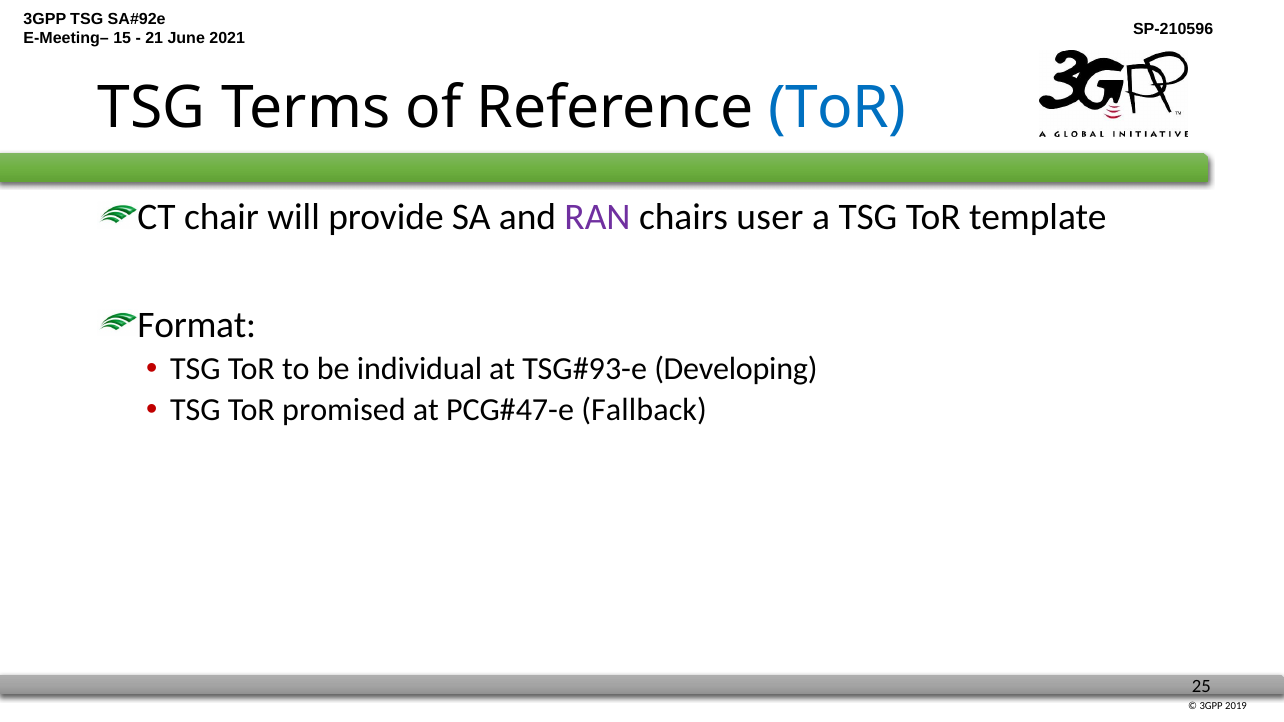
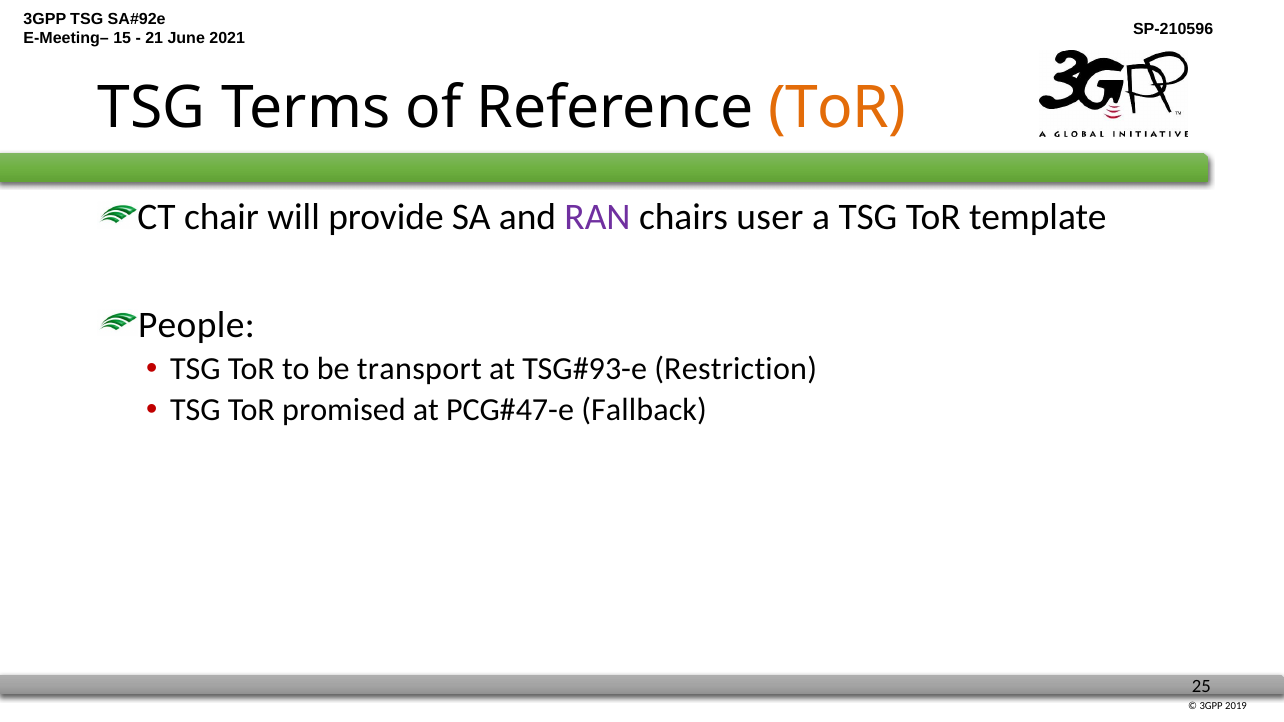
ToR at (838, 108) colour: blue -> orange
Format: Format -> People
individual: individual -> transport
Developing: Developing -> Restriction
